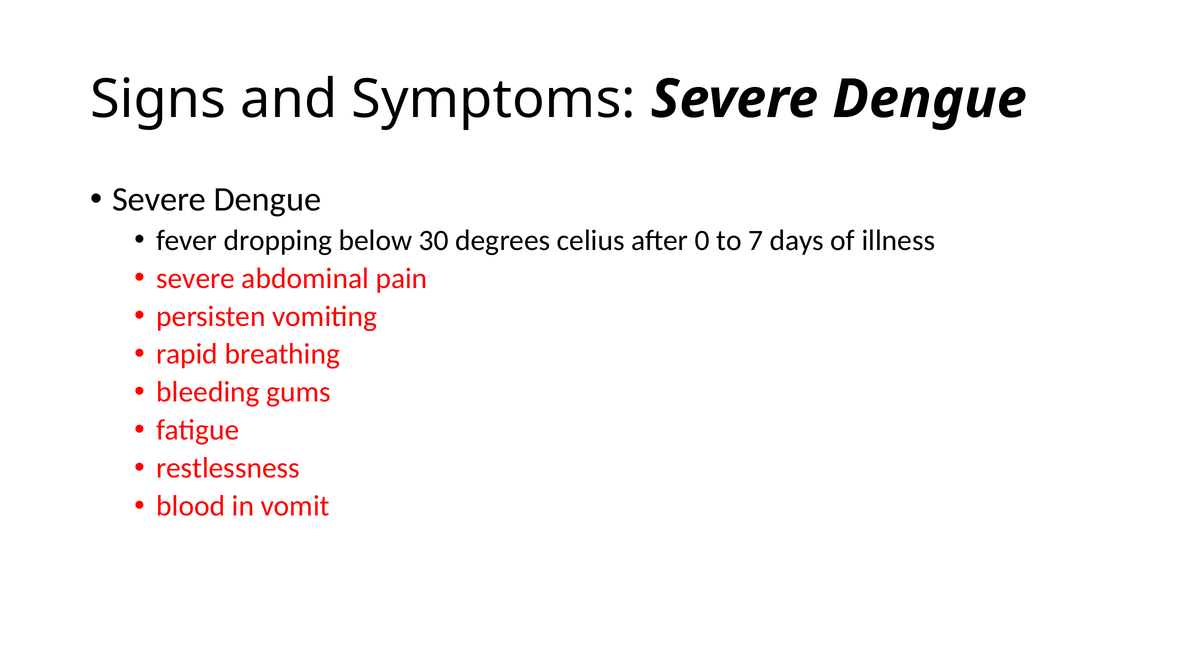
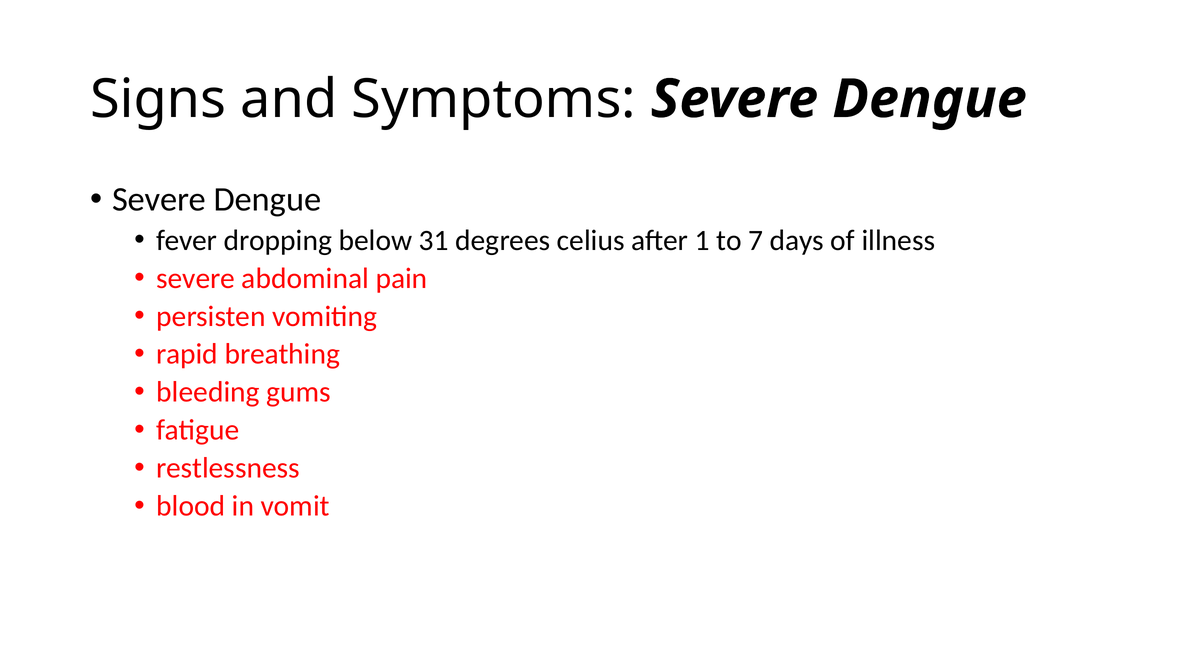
30: 30 -> 31
0: 0 -> 1
